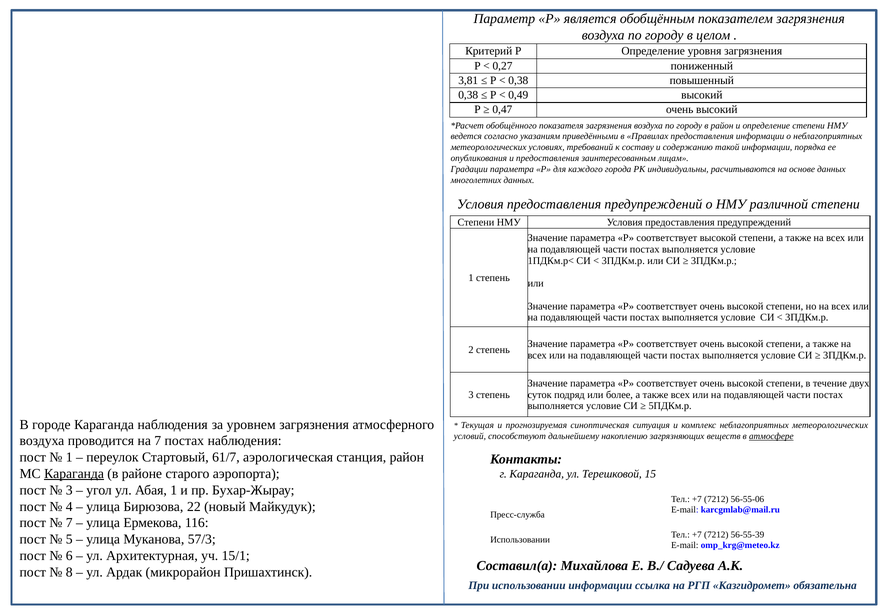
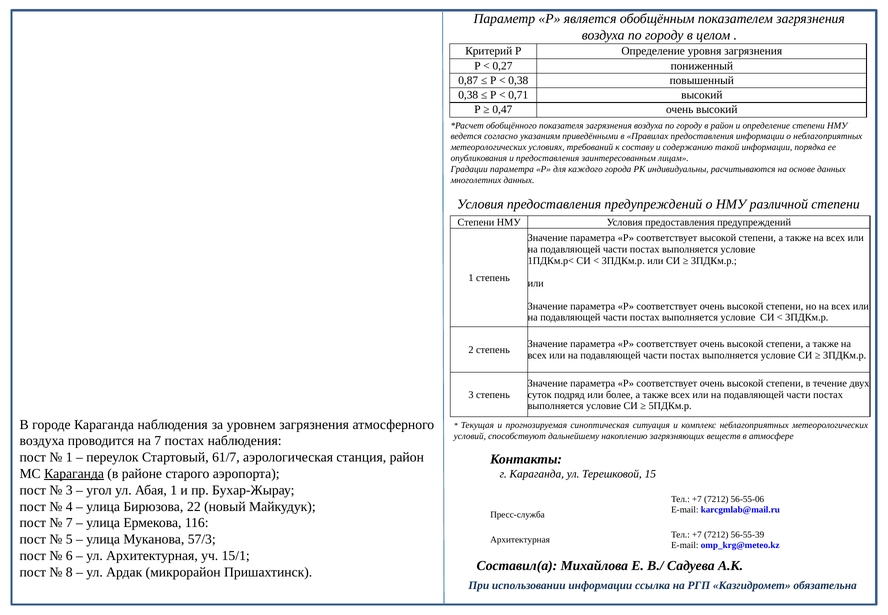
3,81: 3,81 -> 0,87
0,49: 0,49 -> 0,71
атмосфере underline: present -> none
Использовании at (520, 540): Использовании -> Архитектурная
